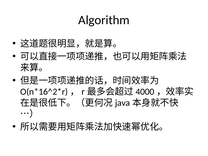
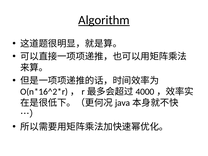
Algorithm underline: none -> present
